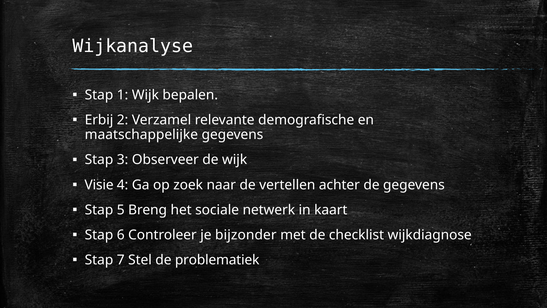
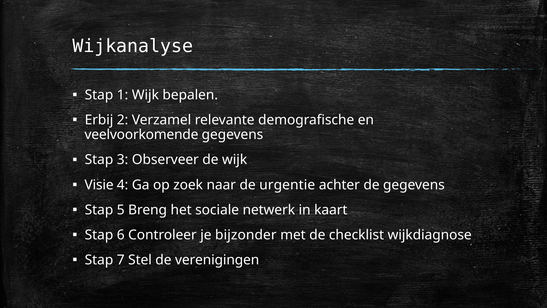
maatschappelijke: maatschappelijke -> veelvoorkomende
vertellen: vertellen -> urgentie
problematiek: problematiek -> verenigingen
